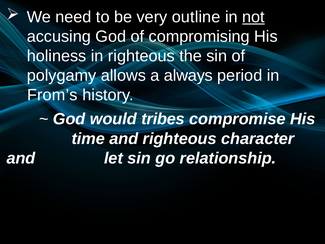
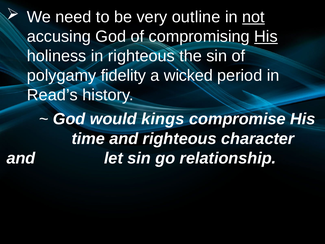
His at (266, 36) underline: none -> present
allows: allows -> fidelity
always: always -> wicked
From’s: From’s -> Read’s
tribes: tribes -> kings
